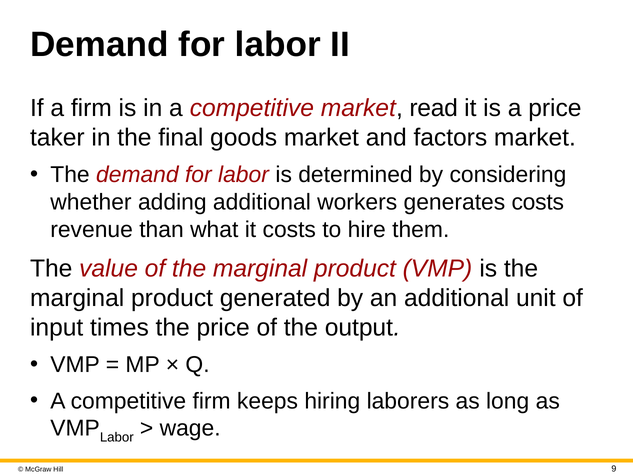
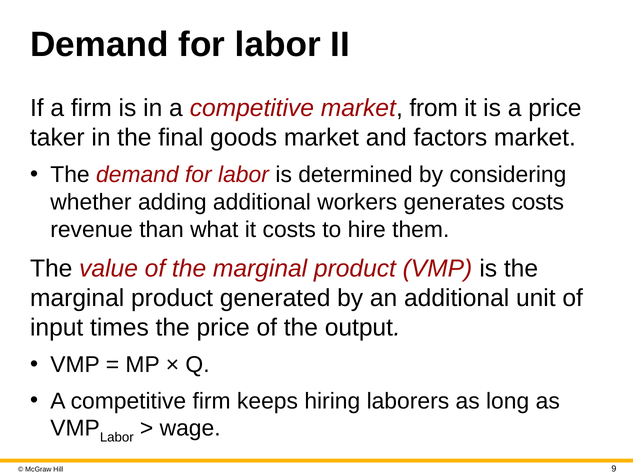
read: read -> from
